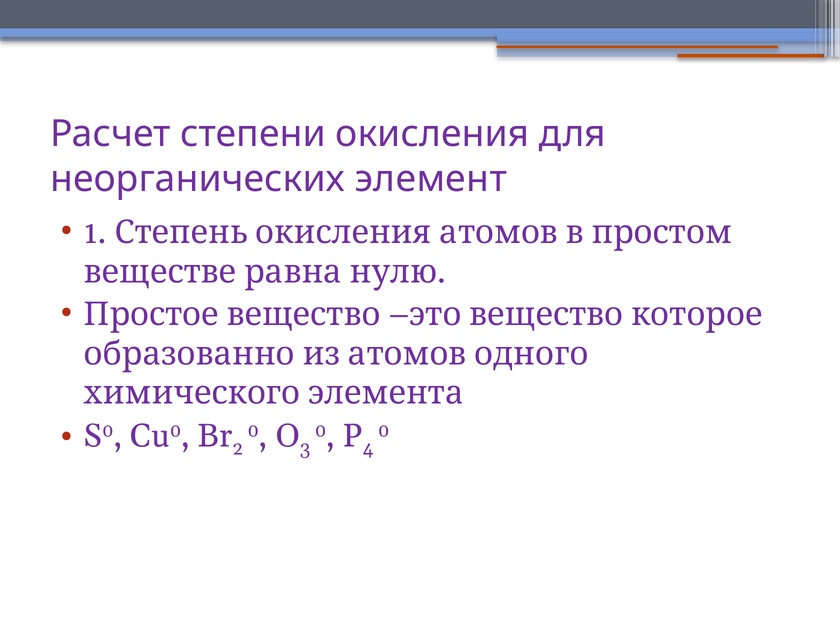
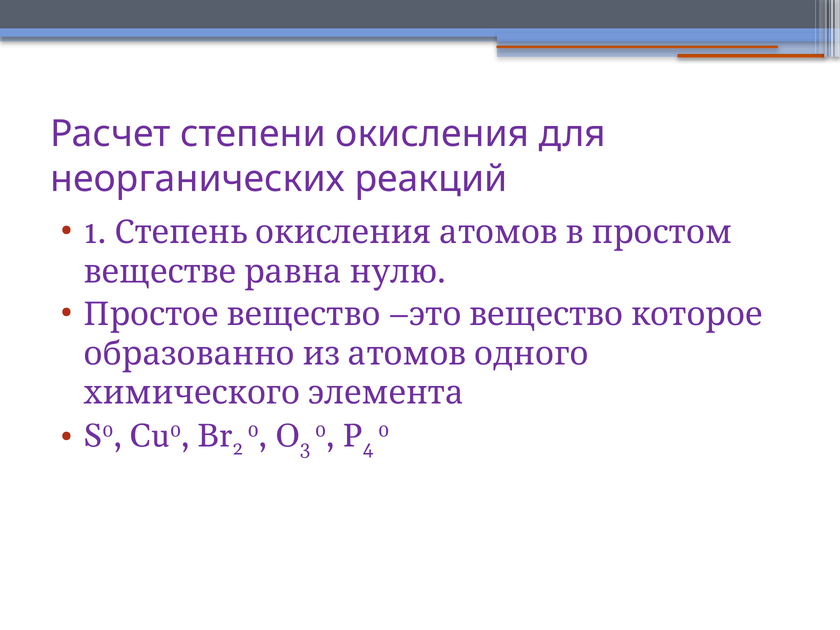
элемент: элемент -> реакций
